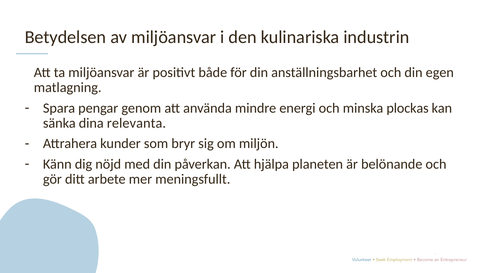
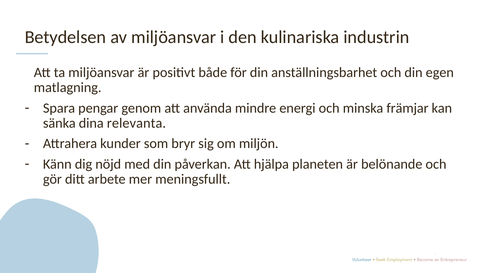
plockas: plockas -> främjar
